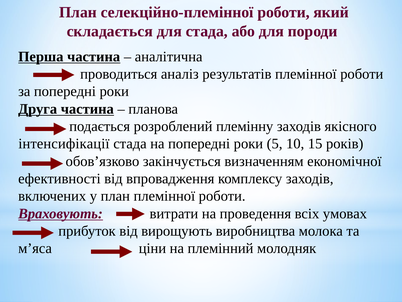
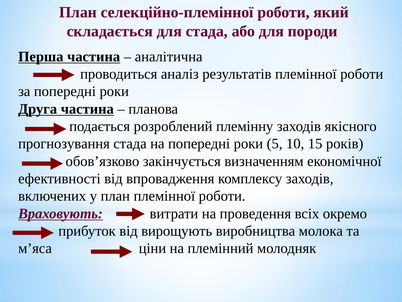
інтенсифікації: інтенсифікації -> прогнозування
умовах: умовах -> окремо
